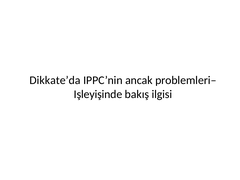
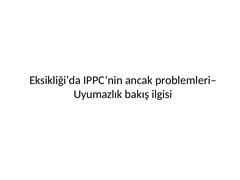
Dikkate’da: Dikkate’da -> Eksikliği’da
Işleyişinde: Işleyişinde -> Uyumazlık
